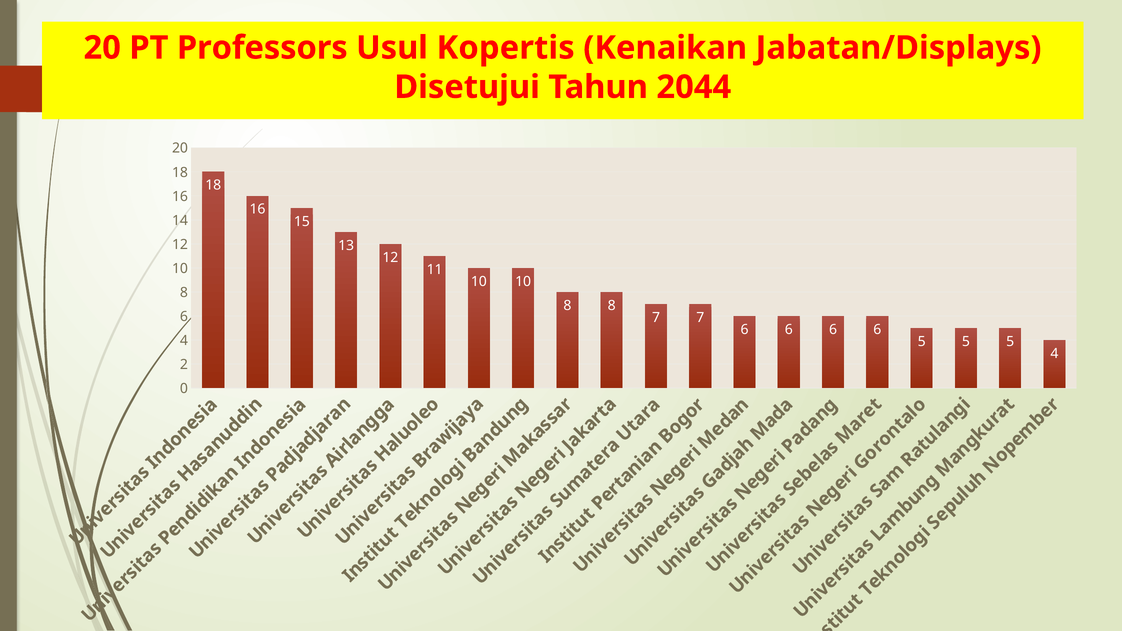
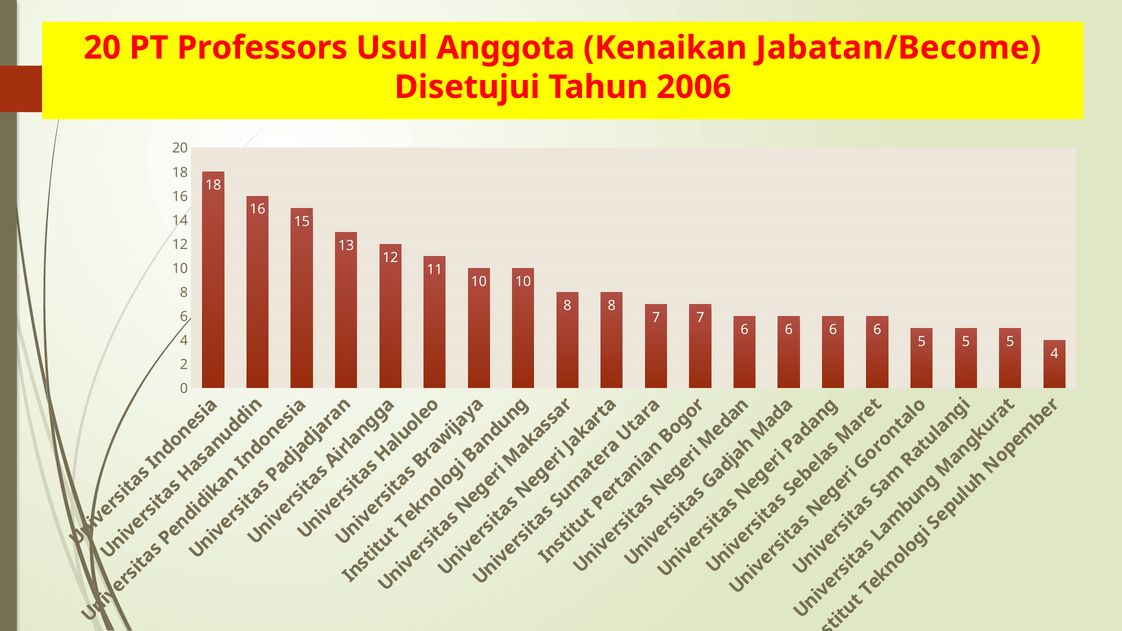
Kopertis: Kopertis -> Anggota
Jabatan/Displays: Jabatan/Displays -> Jabatan/Become
2044: 2044 -> 2006
